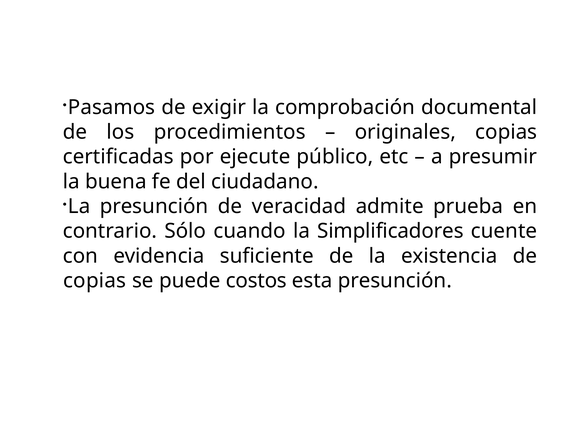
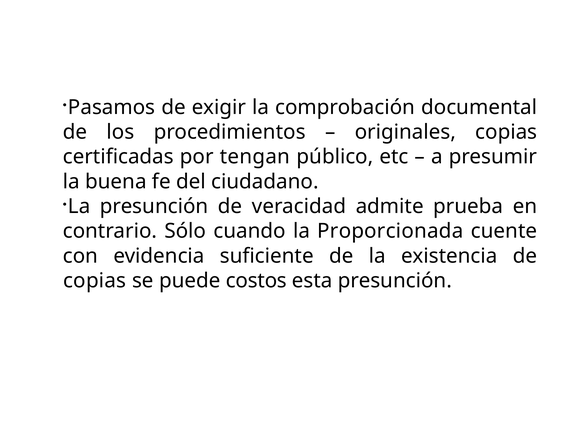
ejecute: ejecute -> tengan
Simplificadores: Simplificadores -> Proporcionada
